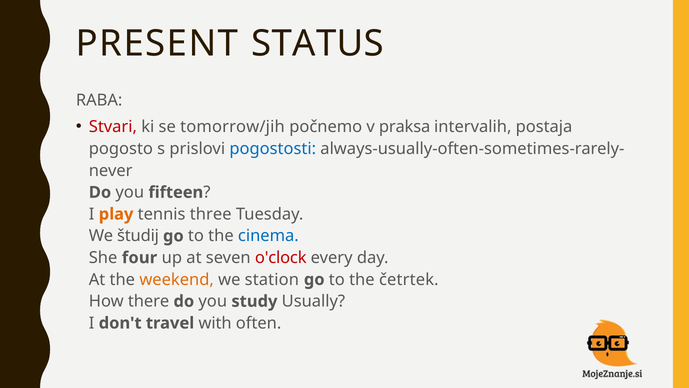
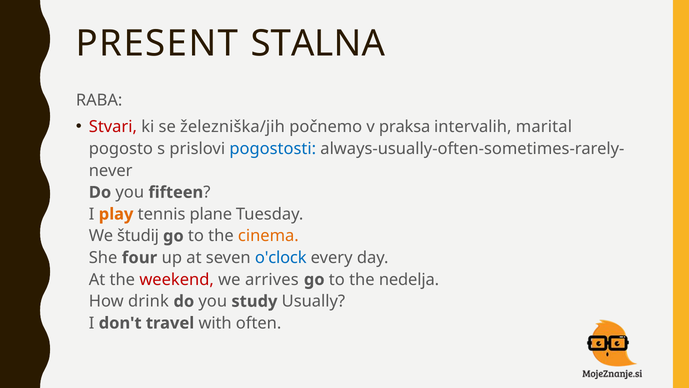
STATUS: STATUS -> STALNA
tomorrow/jih: tomorrow/jih -> železniška/jih
postaja: postaja -> marital
three: three -> plane
cinema colour: blue -> orange
o'clock colour: red -> blue
weekend colour: orange -> red
station: station -> arrives
četrtek: četrtek -> nedelja
there: there -> drink
